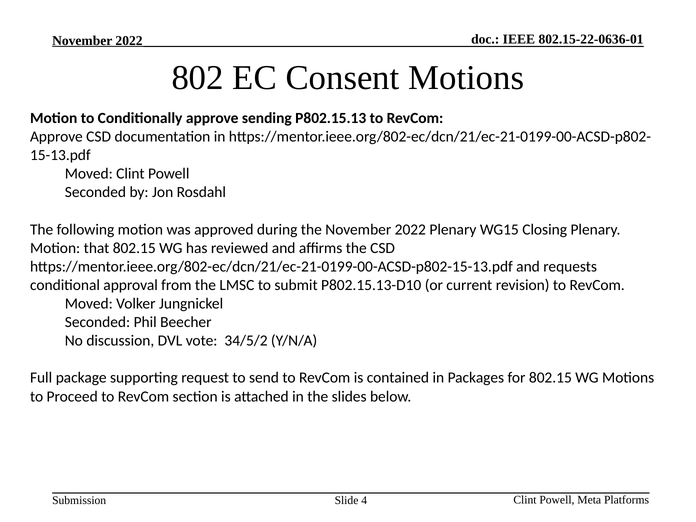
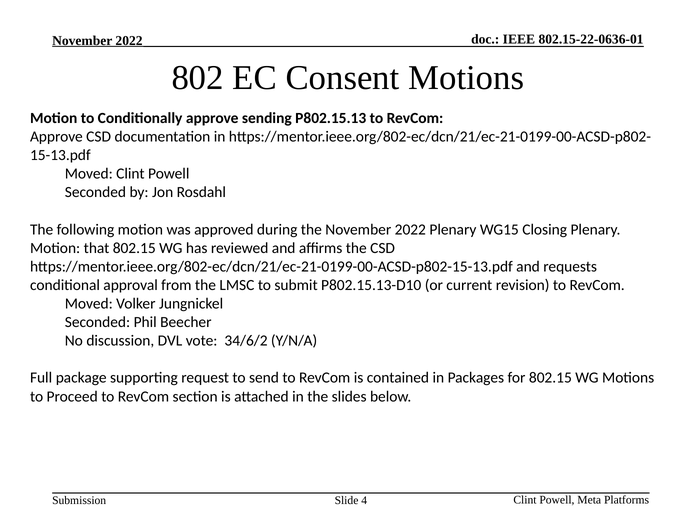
34/5/2: 34/5/2 -> 34/6/2
